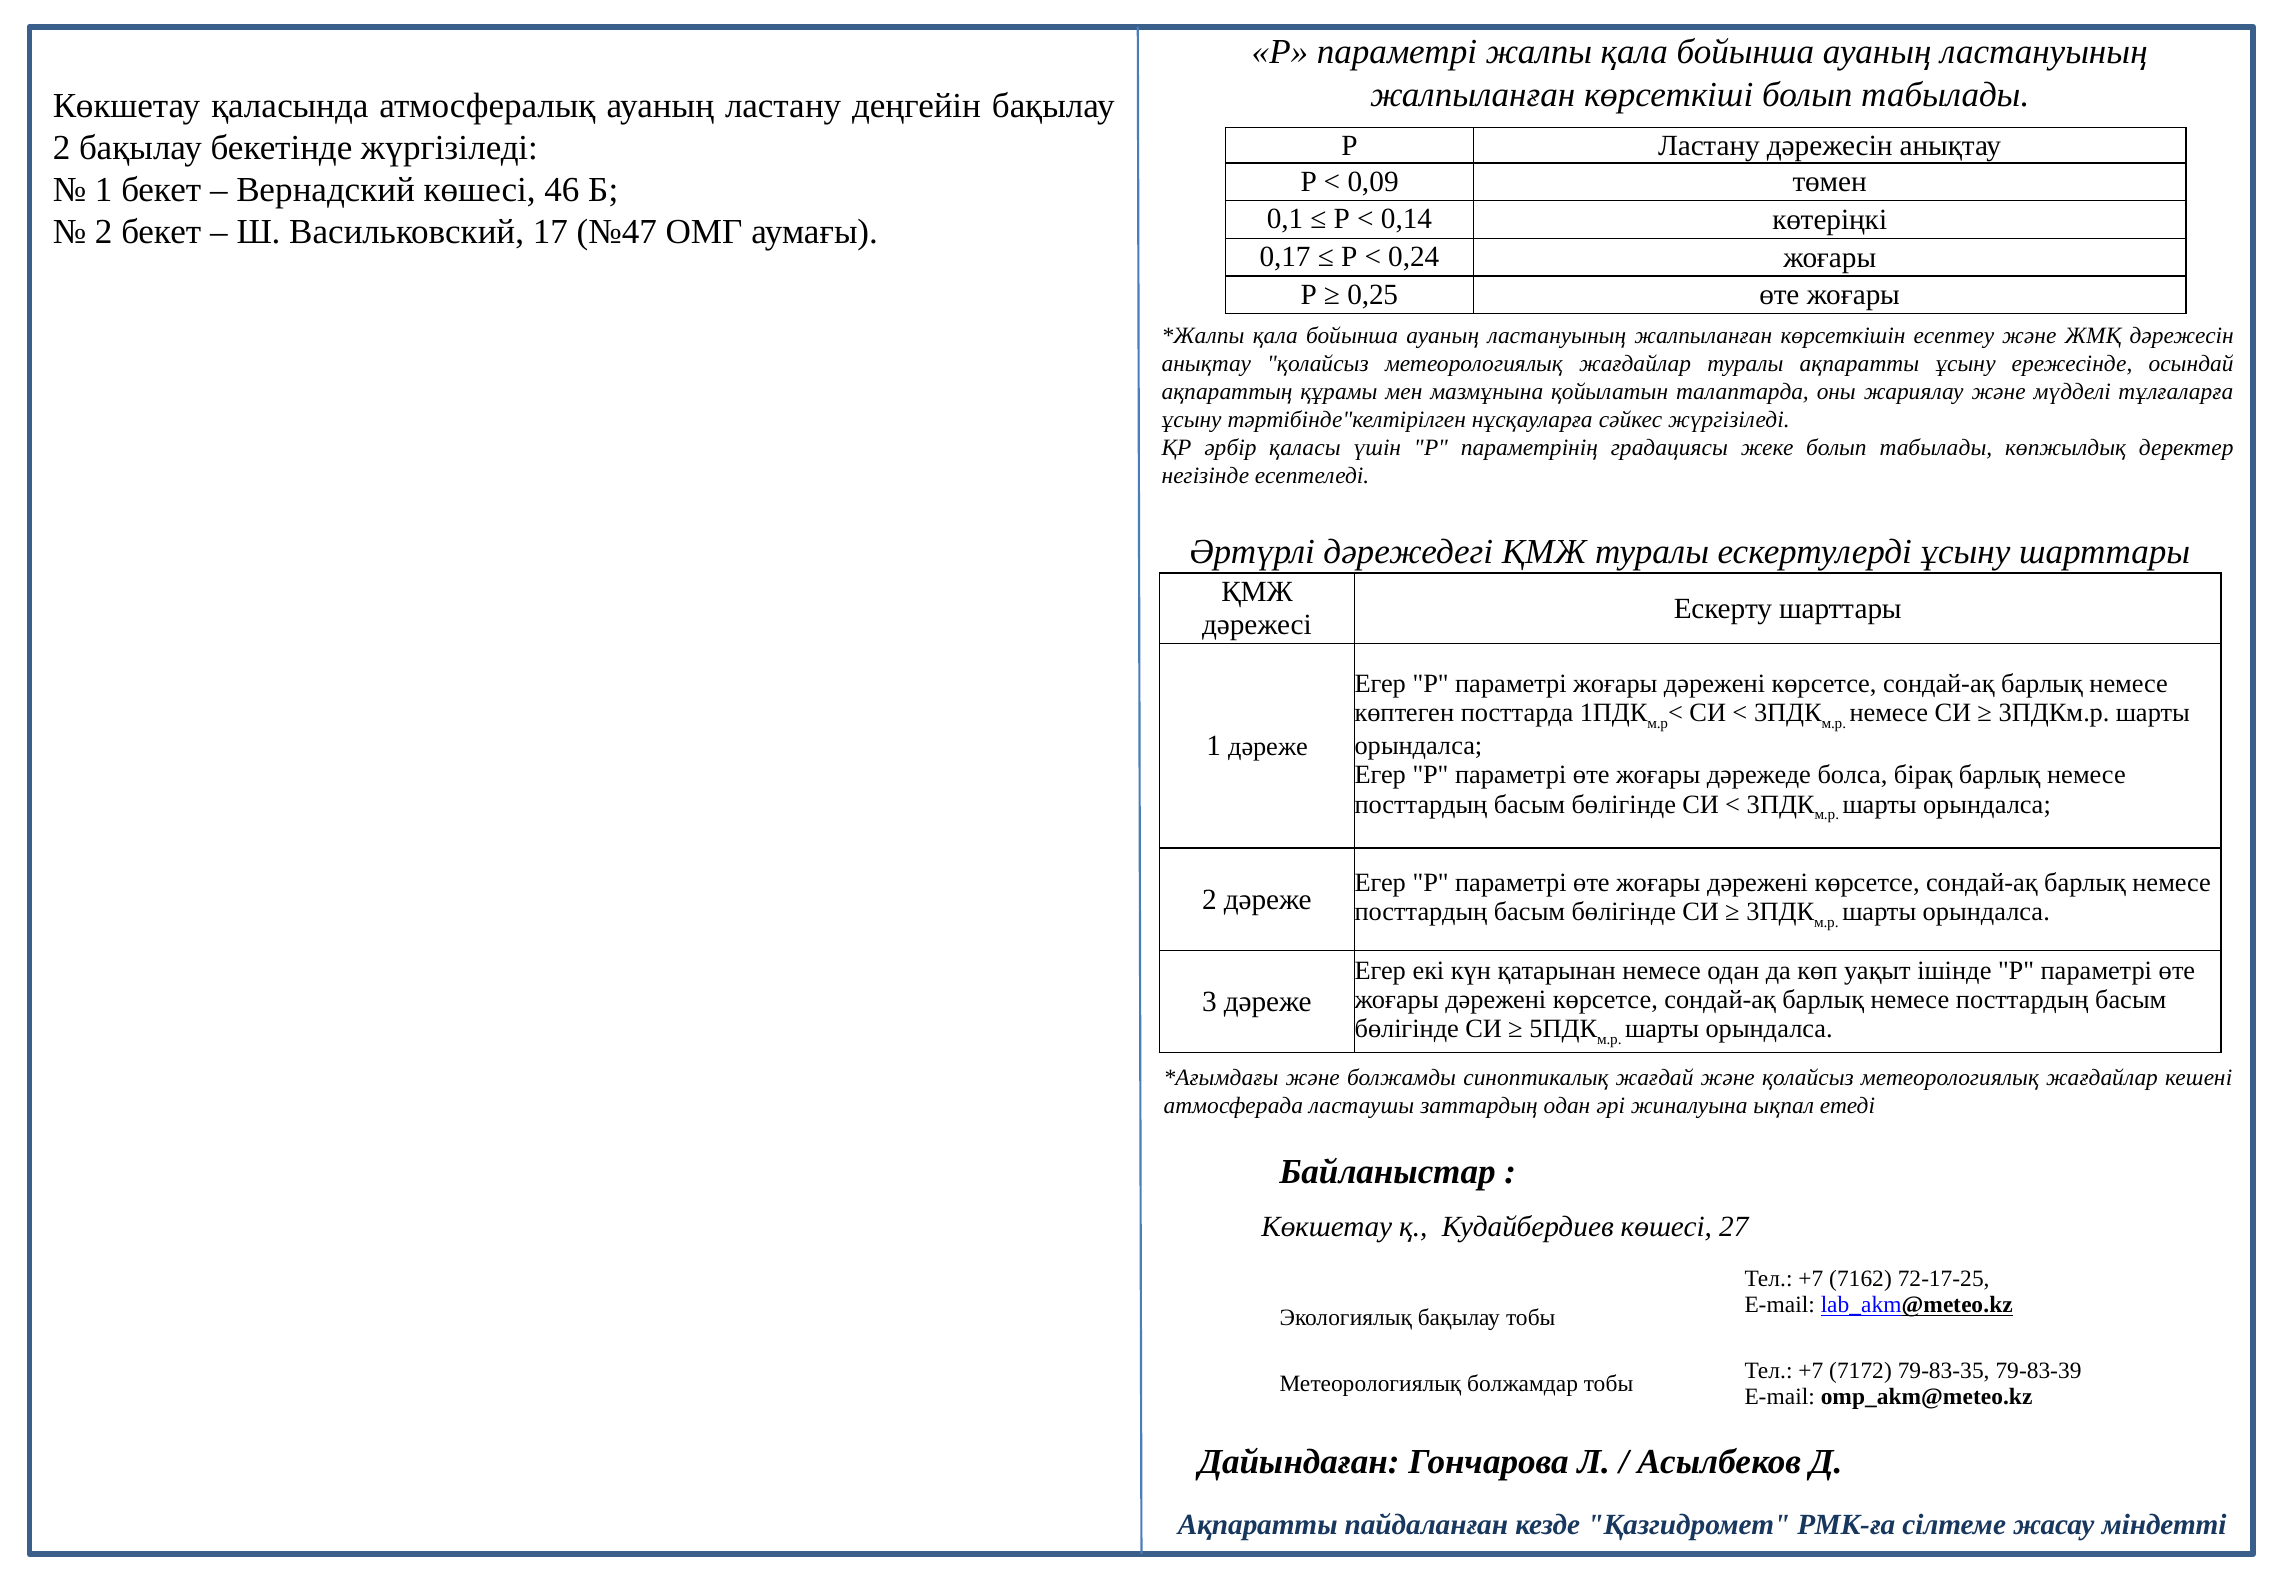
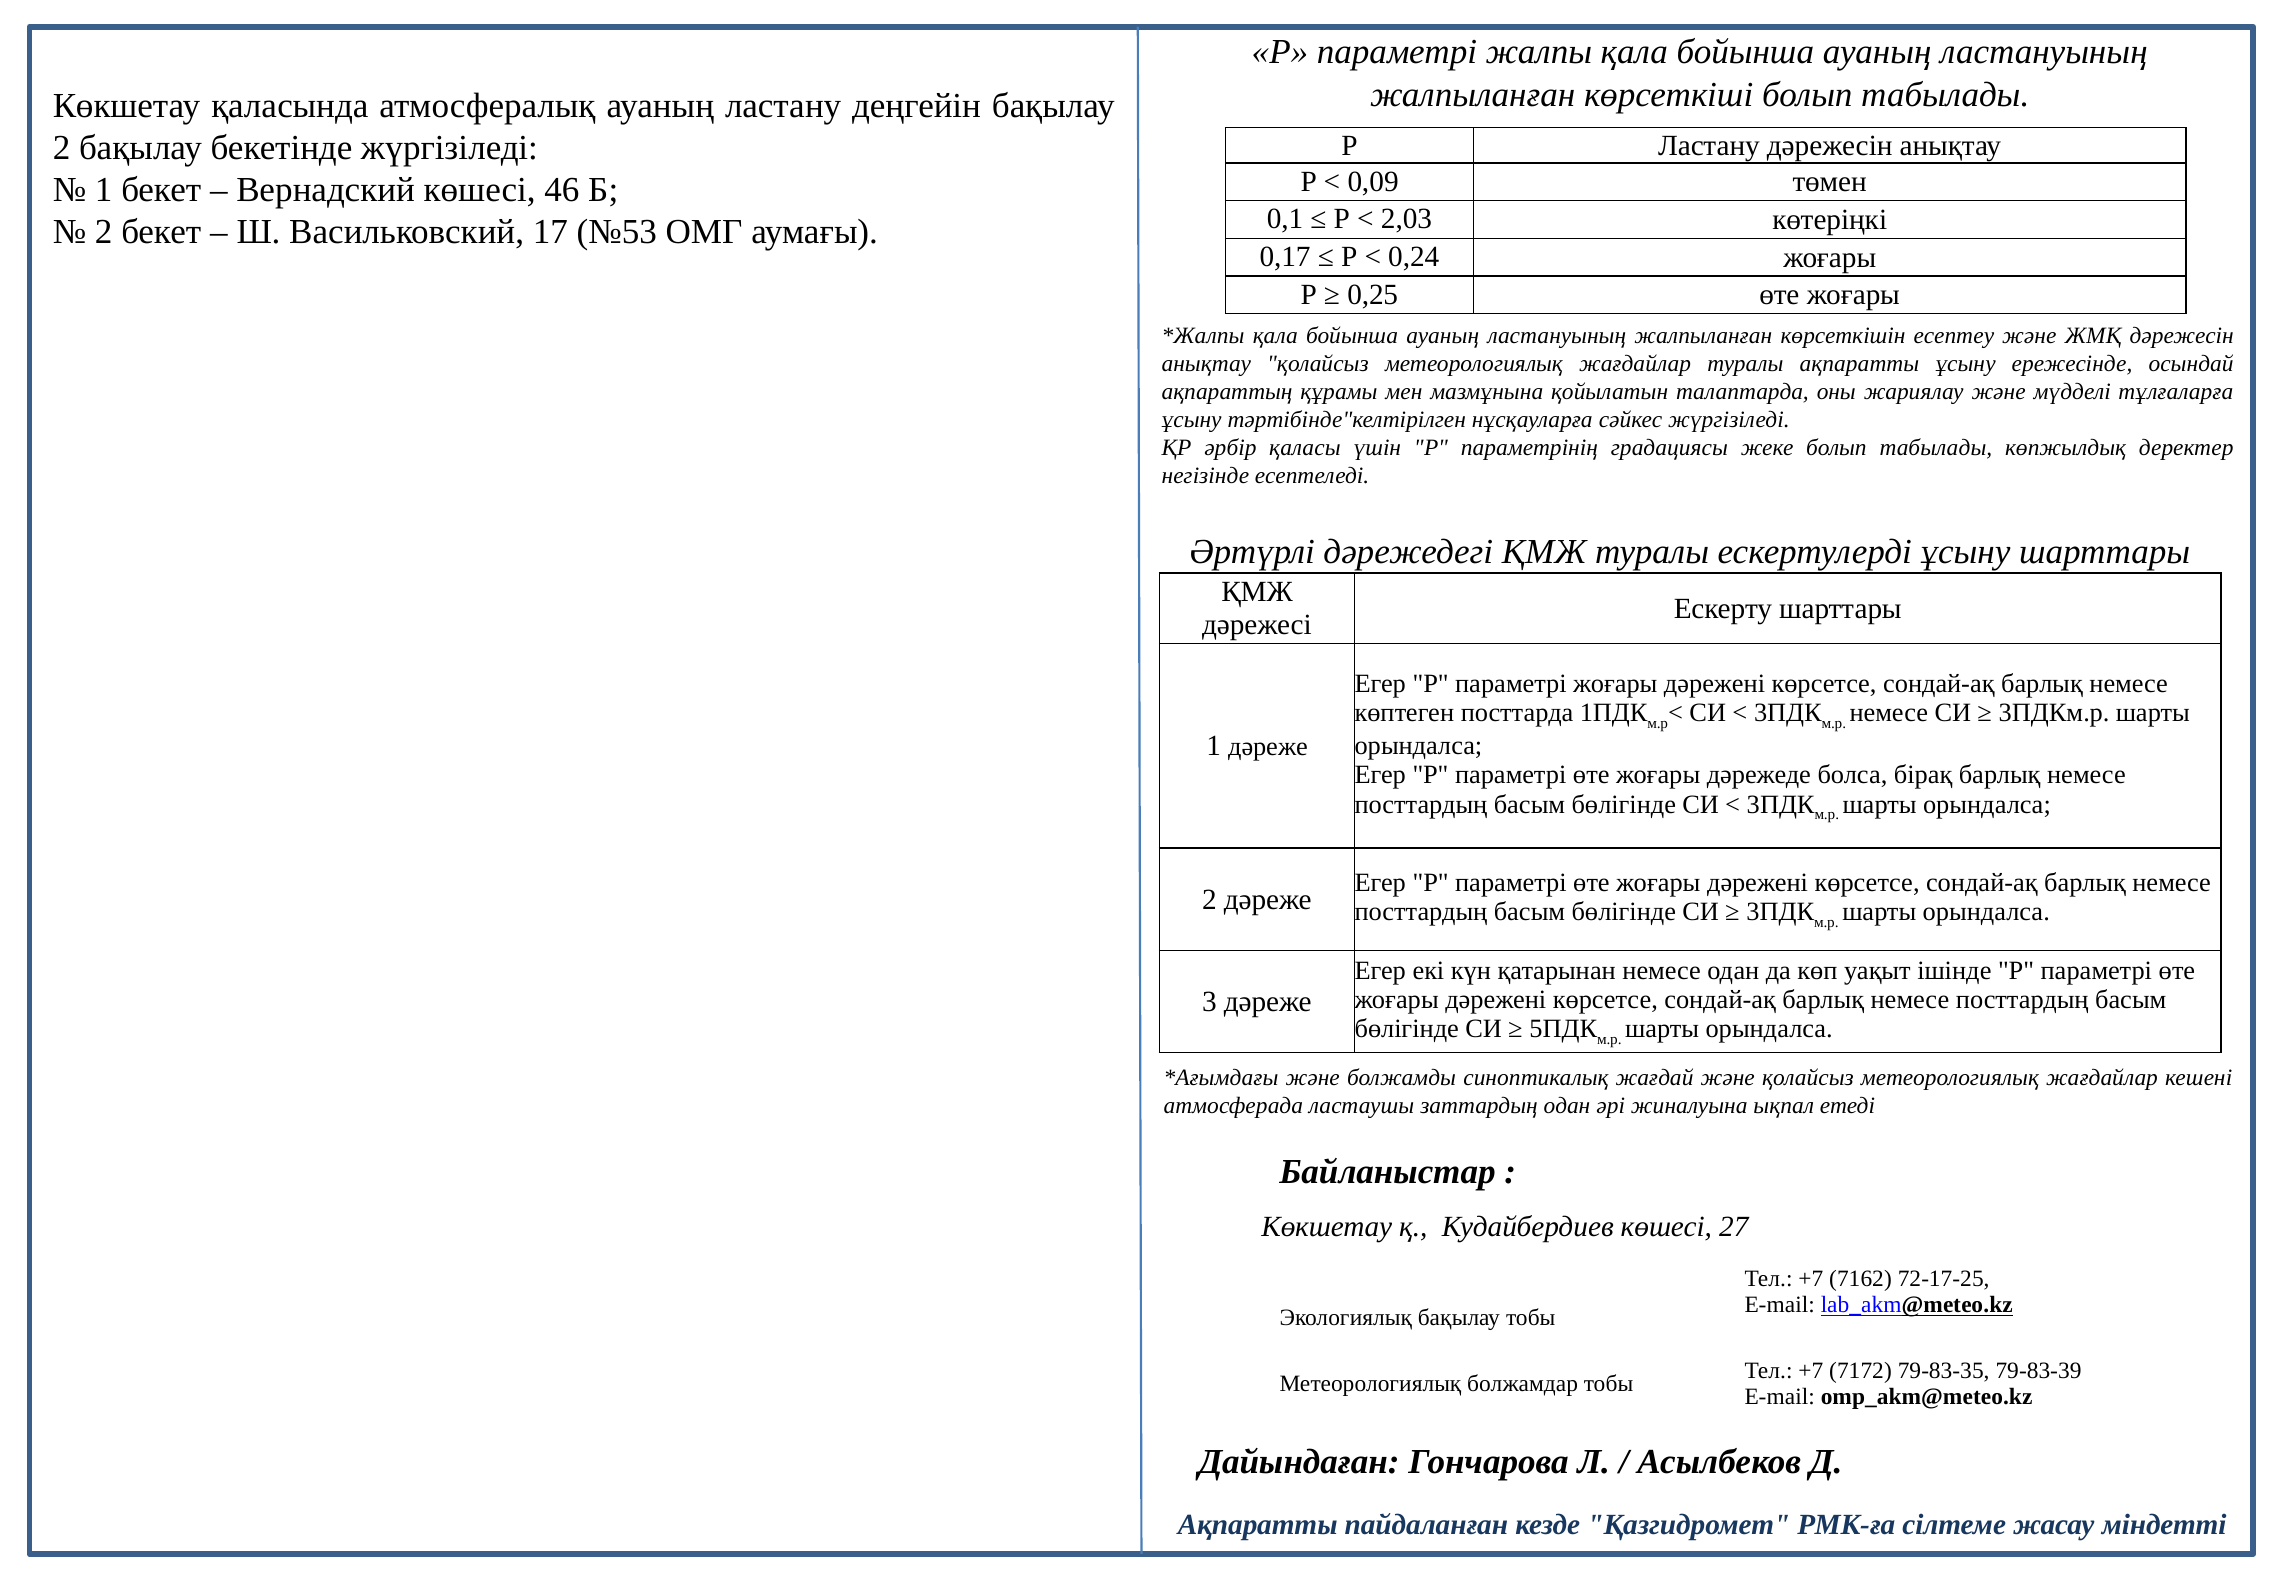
0,14: 0,14 -> 2,03
№47: №47 -> №53
